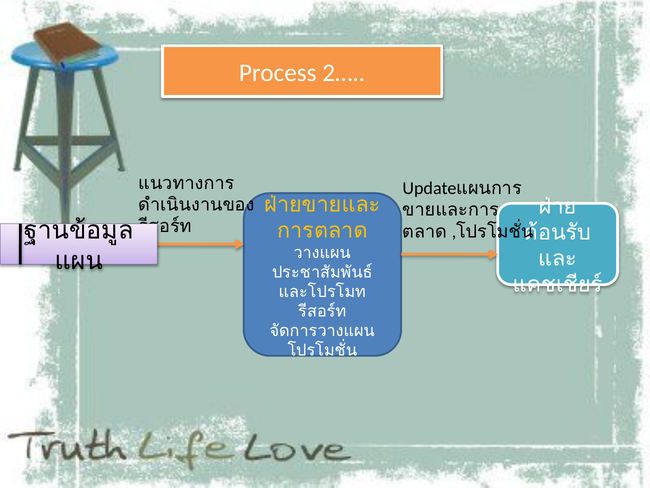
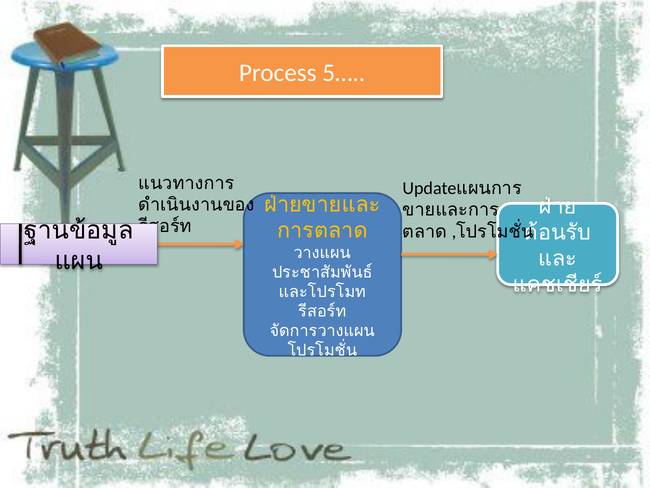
2…: 2… -> 5…
